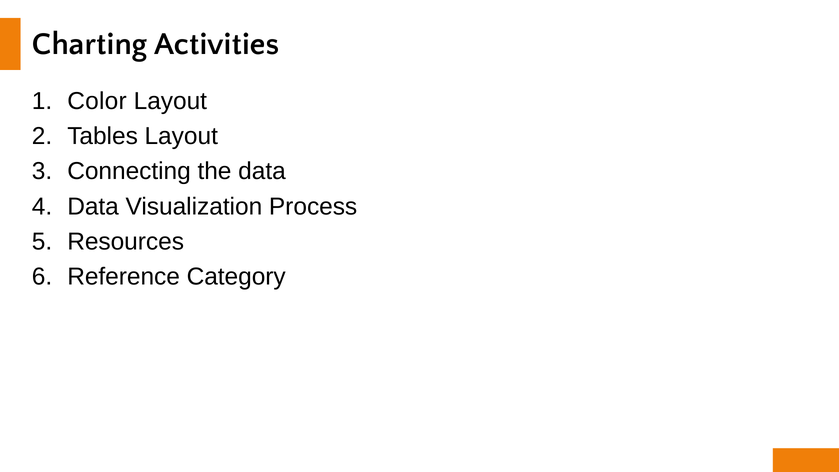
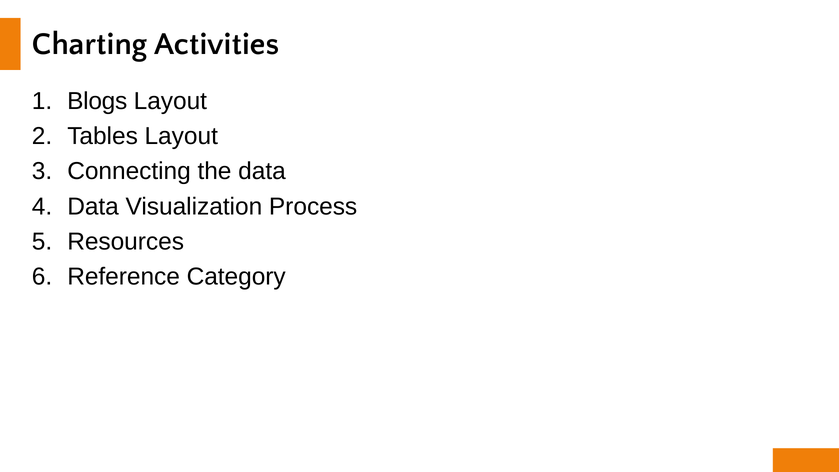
Color: Color -> Blogs
